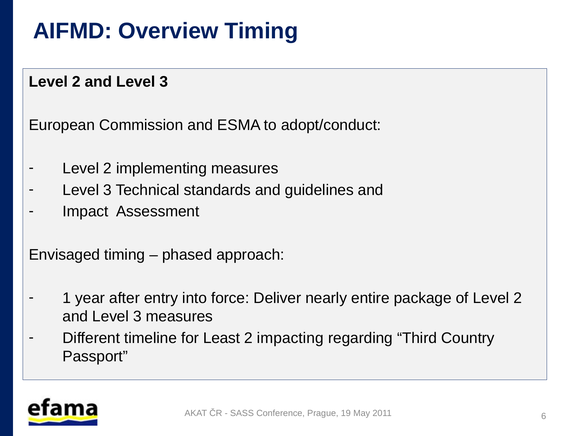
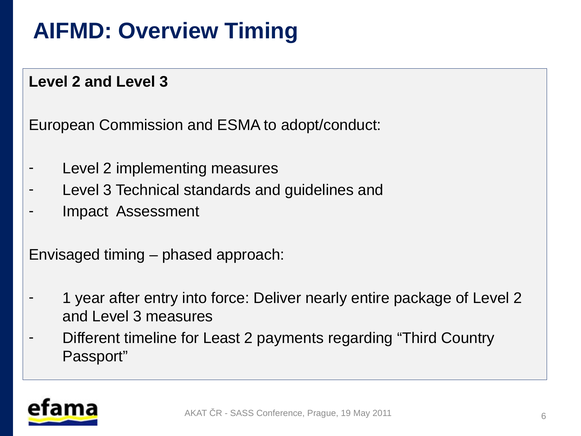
impacting: impacting -> payments
